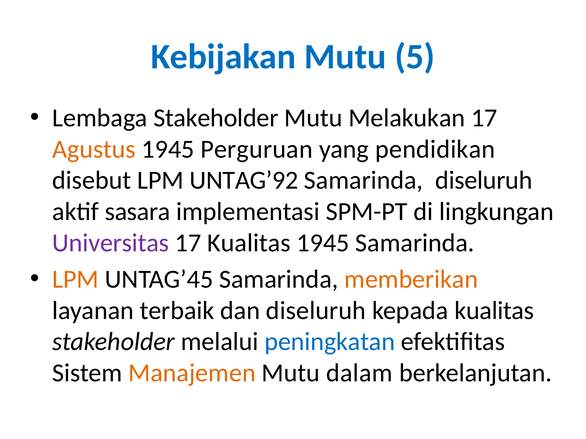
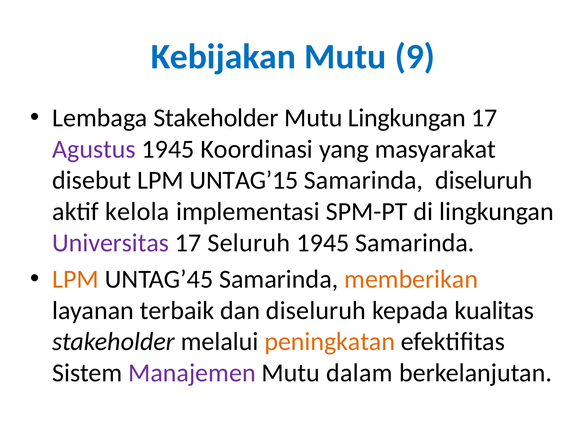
5: 5 -> 9
Mutu Melakukan: Melakukan -> Lingkungan
Agustus colour: orange -> purple
Perguruan: Perguruan -> Koordinasi
pendidikan: pendidikan -> masyarakat
UNTAG’92: UNTAG’92 -> UNTAG’15
sasara: sasara -> kelola
17 Kualitas: Kualitas -> Seluruh
peningkatan colour: blue -> orange
Manajemen colour: orange -> purple
